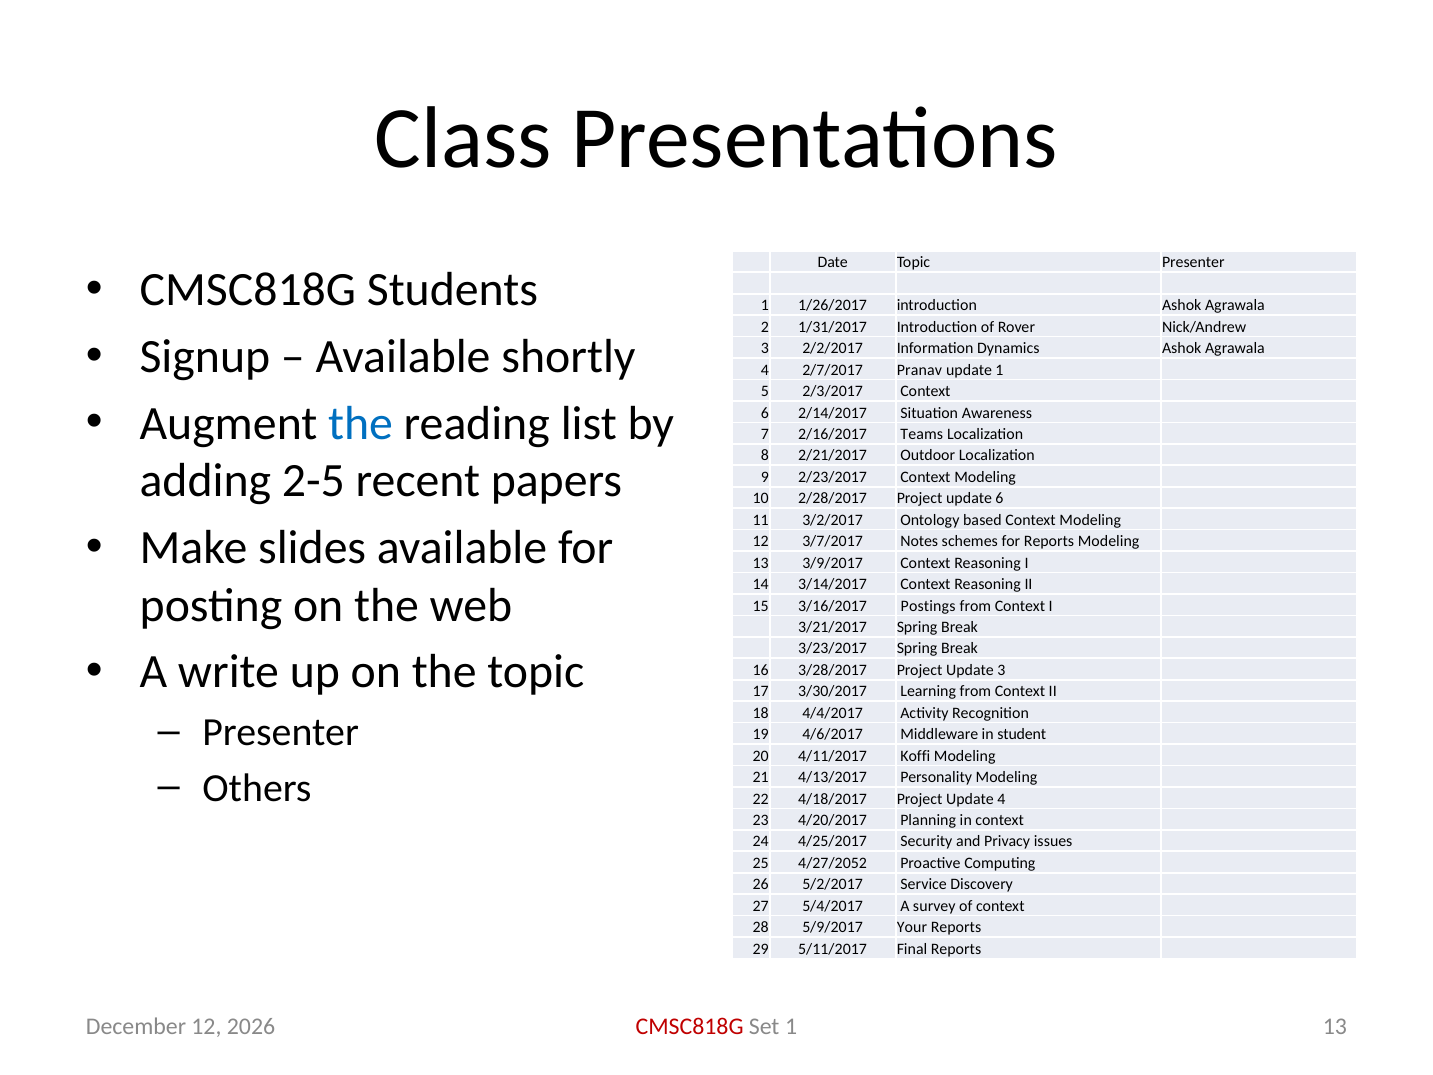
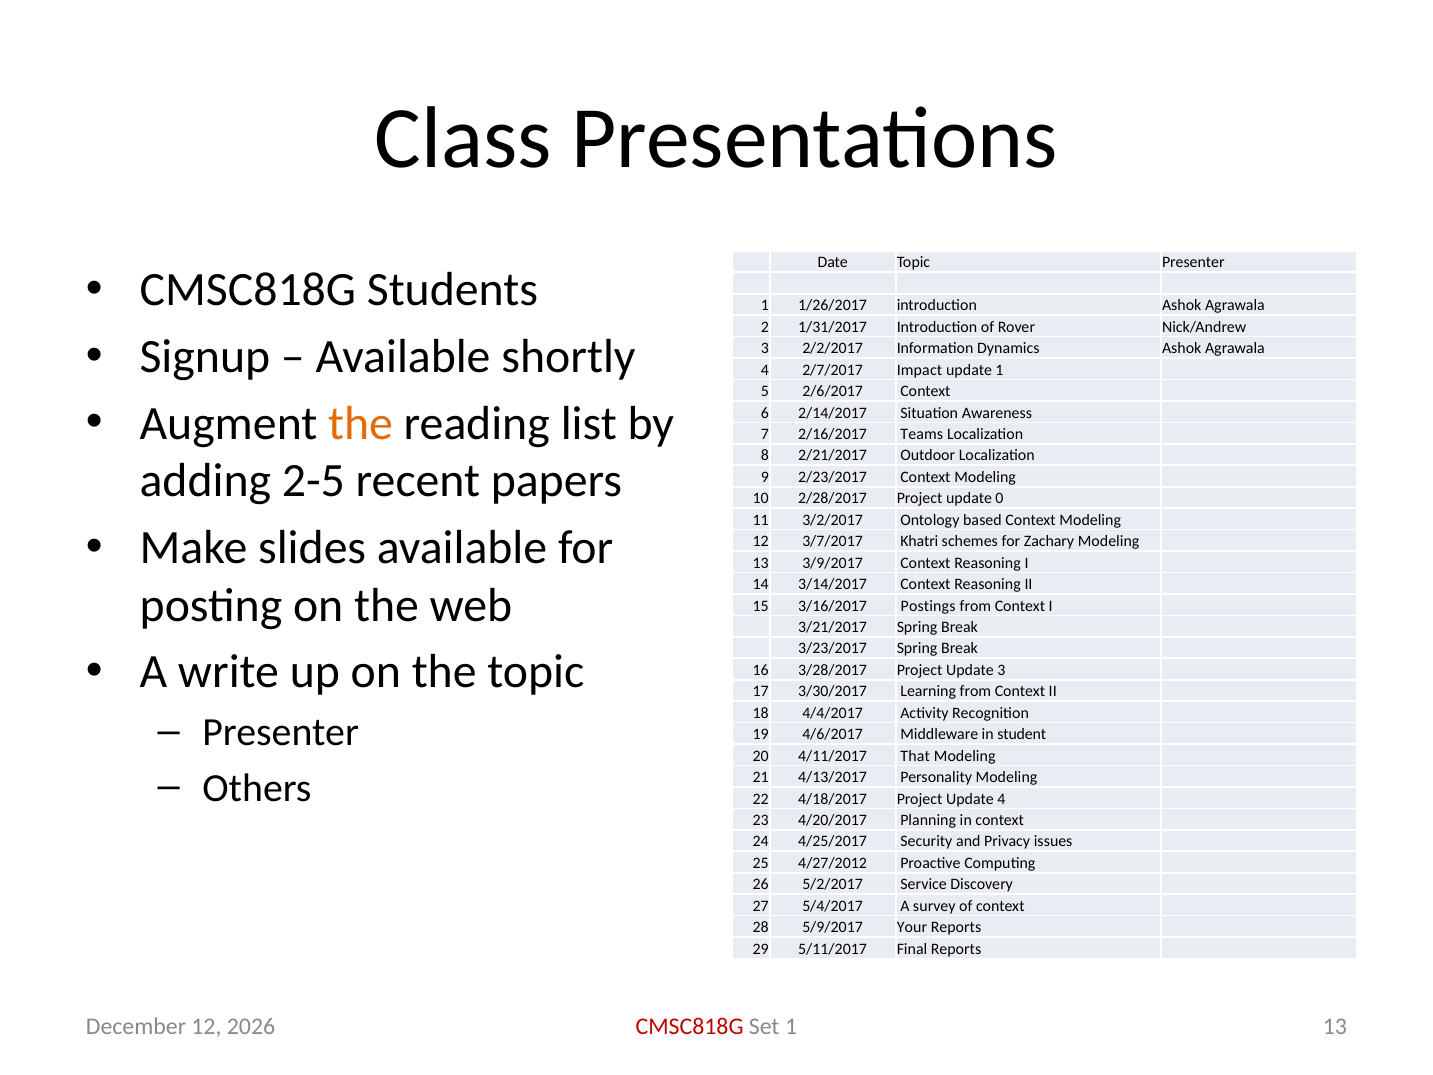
Pranav: Pranav -> Impact
2/3/2017: 2/3/2017 -> 2/6/2017
the at (360, 424) colour: blue -> orange
update 6: 6 -> 0
Notes: Notes -> Khatri
for Reports: Reports -> Zachary
Koffi: Koffi -> That
4/27/2052: 4/27/2052 -> 4/27/2012
